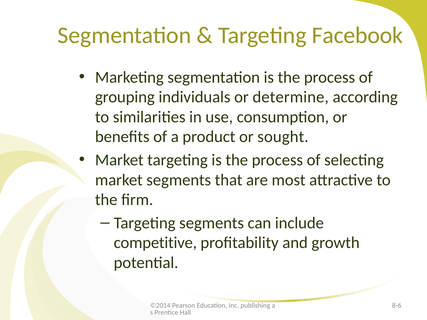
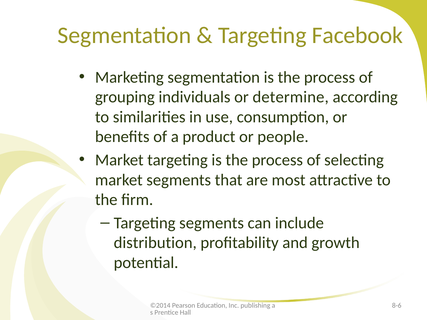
sought: sought -> people
competitive: competitive -> distribution
